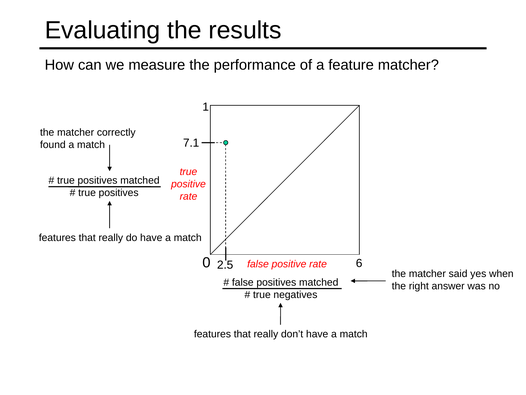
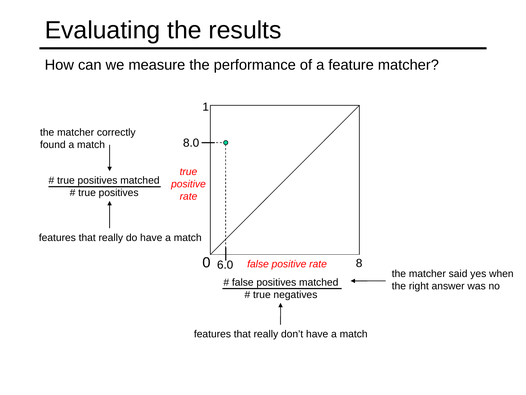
7.1: 7.1 -> 8.0
6: 6 -> 8
2.5: 2.5 -> 6.0
